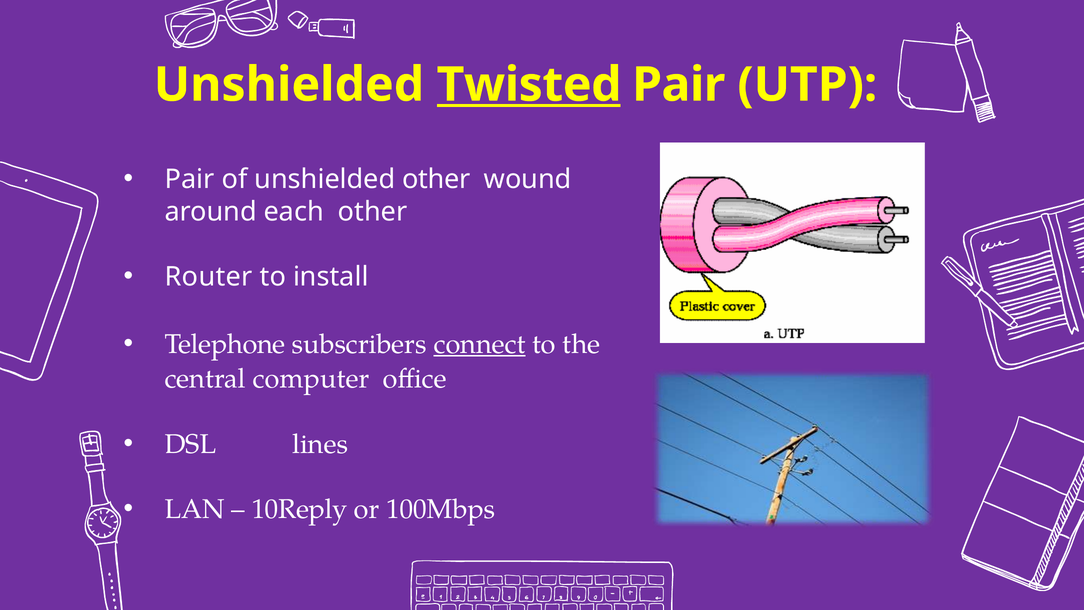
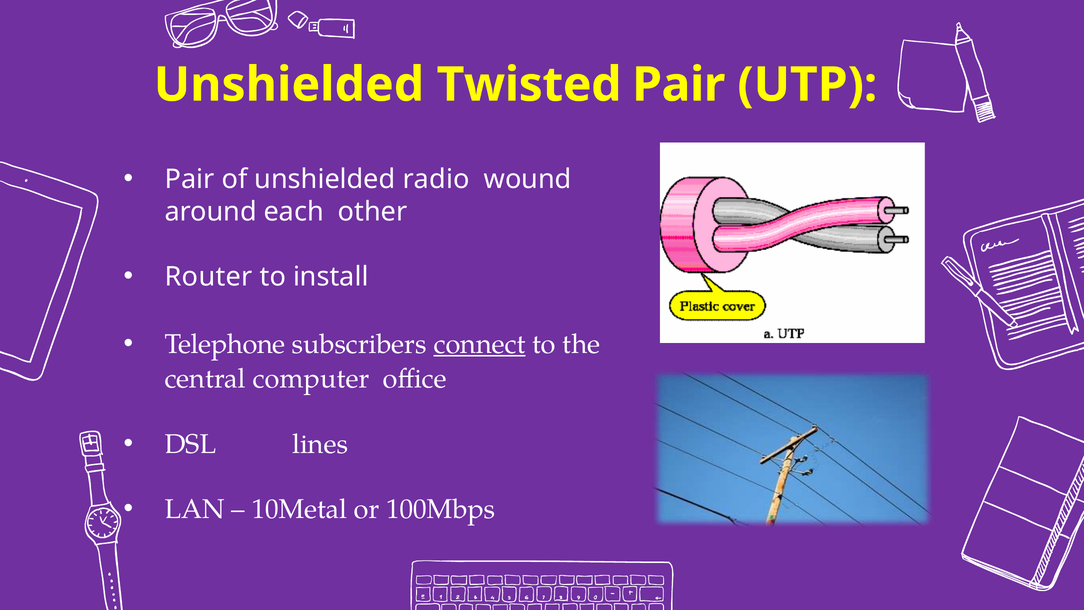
Twisted underline: present -> none
unshielded other: other -> radio
10Reply: 10Reply -> 10Metal
